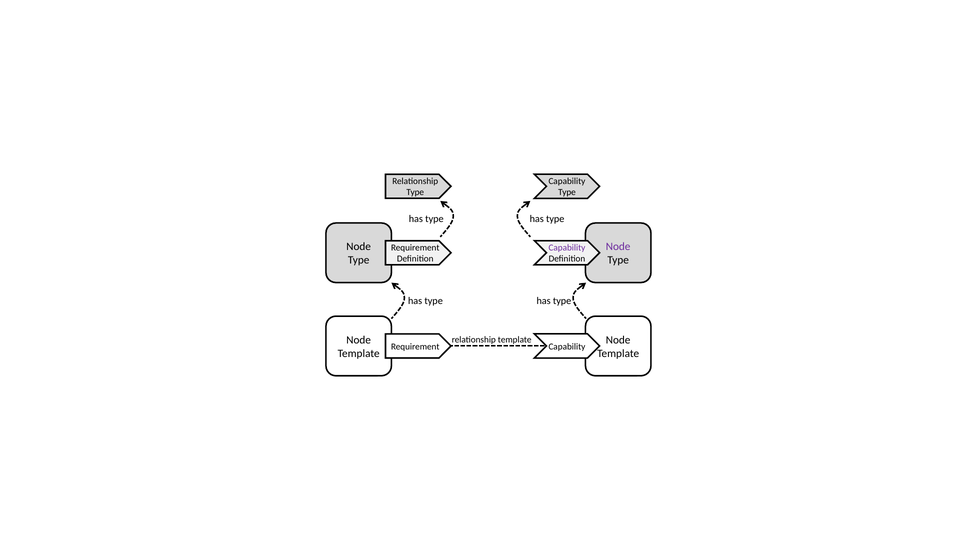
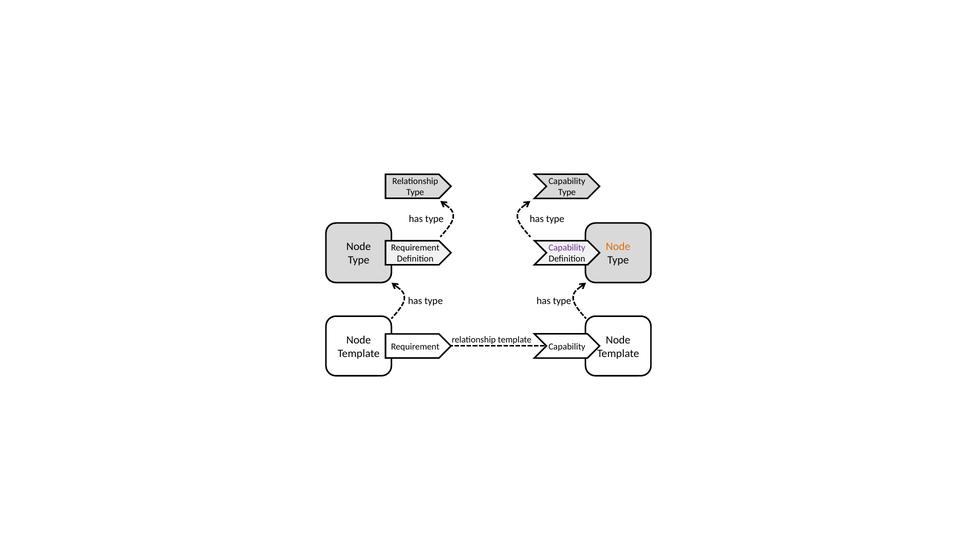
Node at (618, 247) colour: purple -> orange
